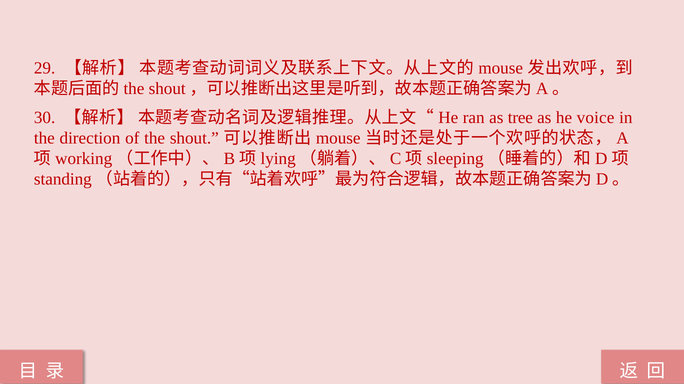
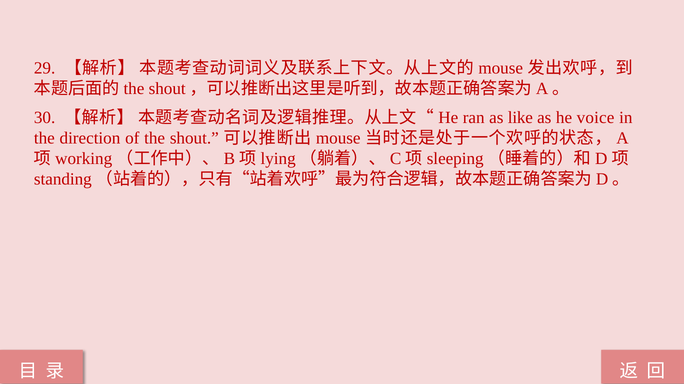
tree: tree -> like
